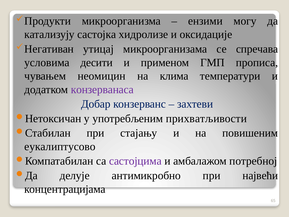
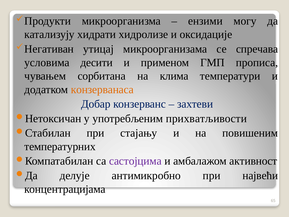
састојка: састојка -> хидрати
неомицин: неомицин -> сорбитана
конзерванаса colour: purple -> orange
еукалиптусово: еукалиптусово -> температурних
потребној: потребној -> активност
